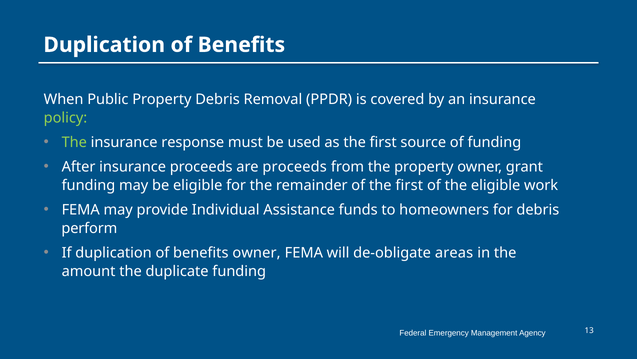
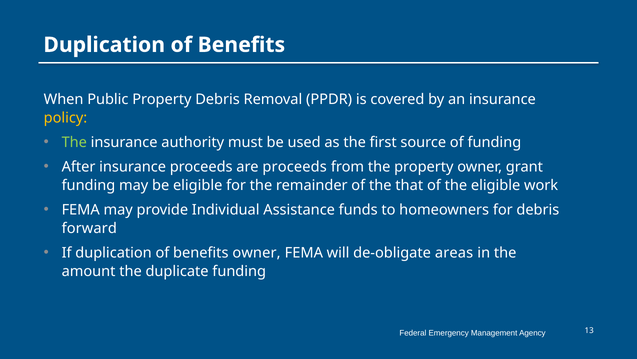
policy colour: light green -> yellow
response: response -> authority
of the first: first -> that
perform: perform -> forward
